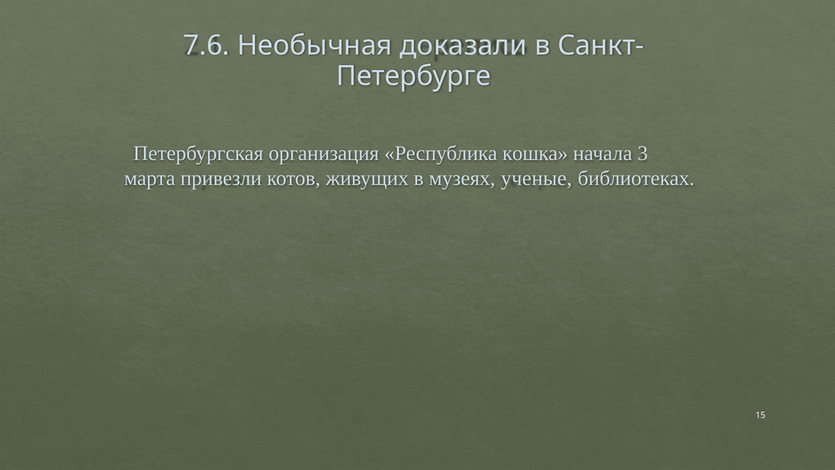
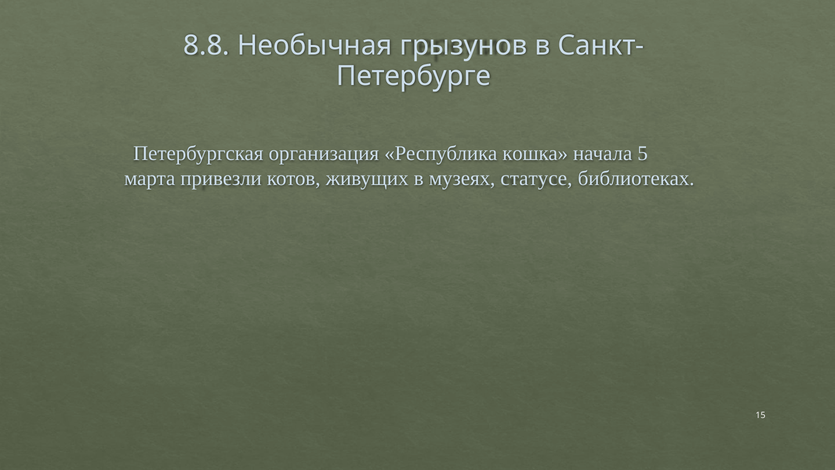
7.6: 7.6 -> 8.8
доказали: доказали -> грызунов
3: 3 -> 5
ученые: ученые -> статусе
